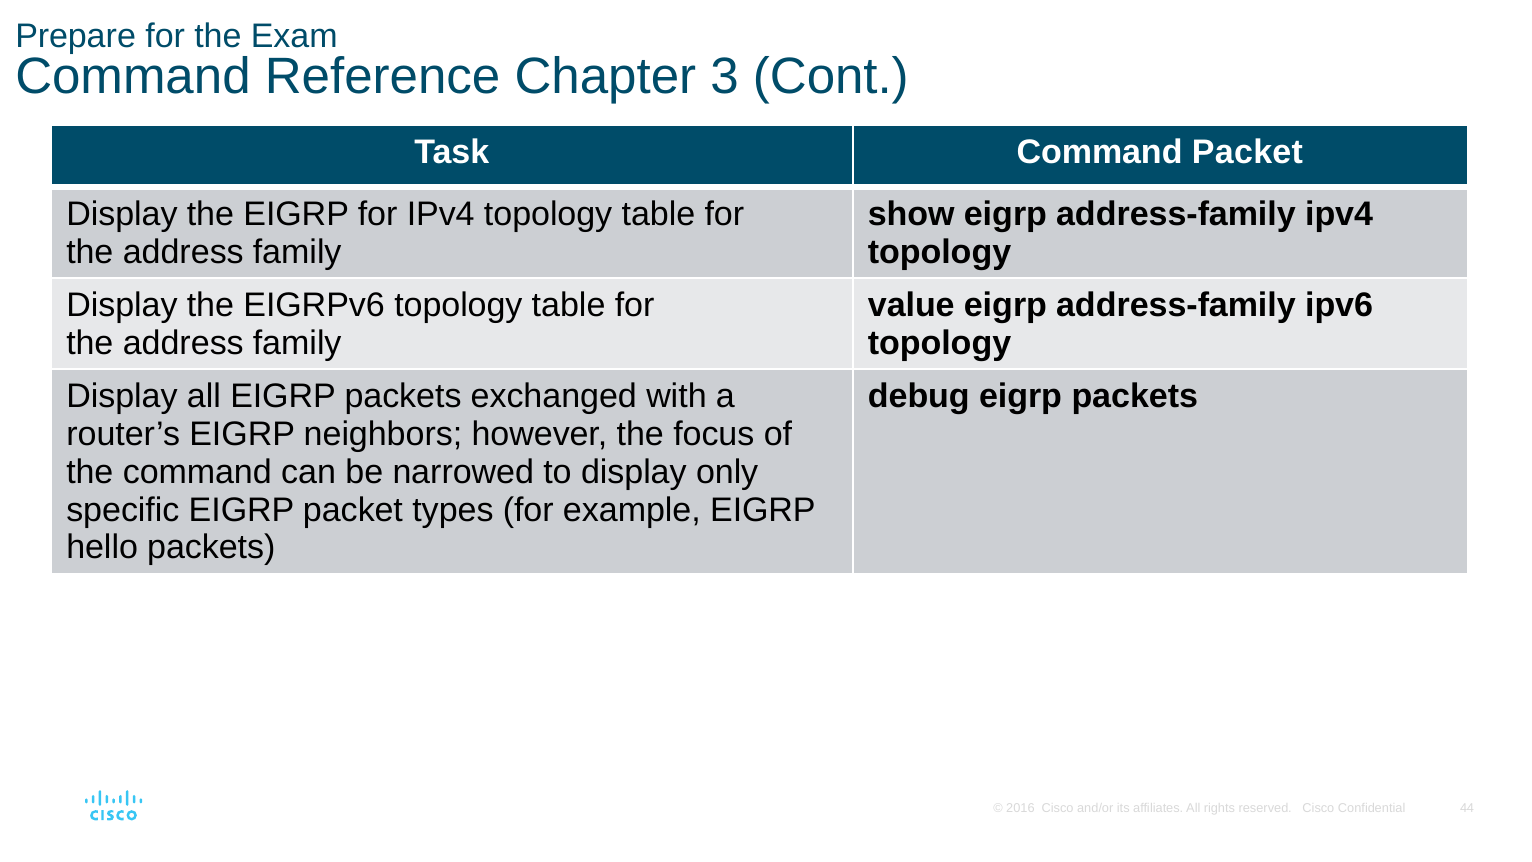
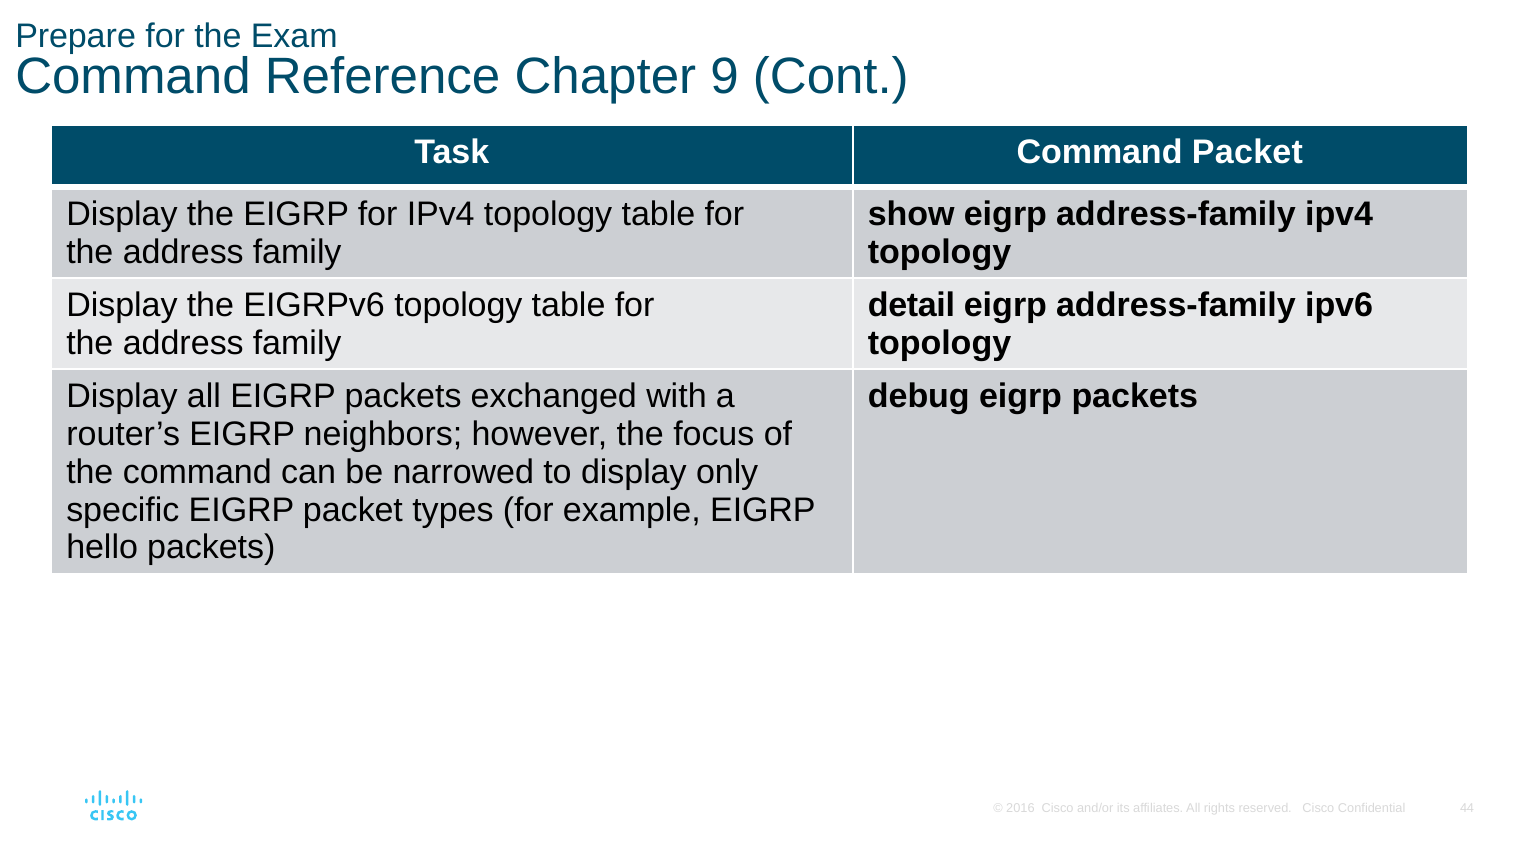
3: 3 -> 9
value: value -> detail
